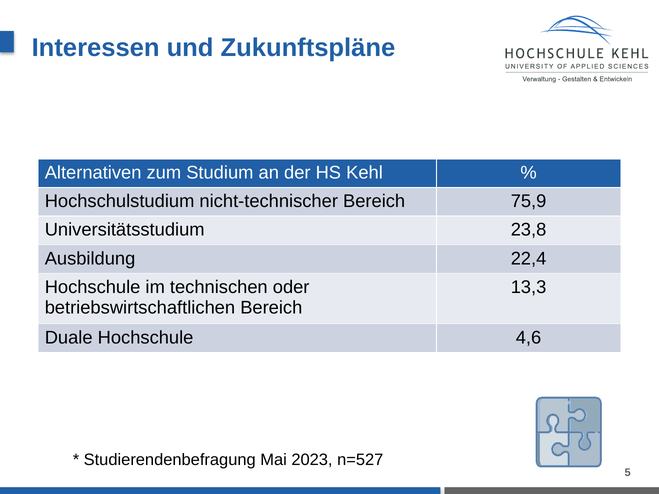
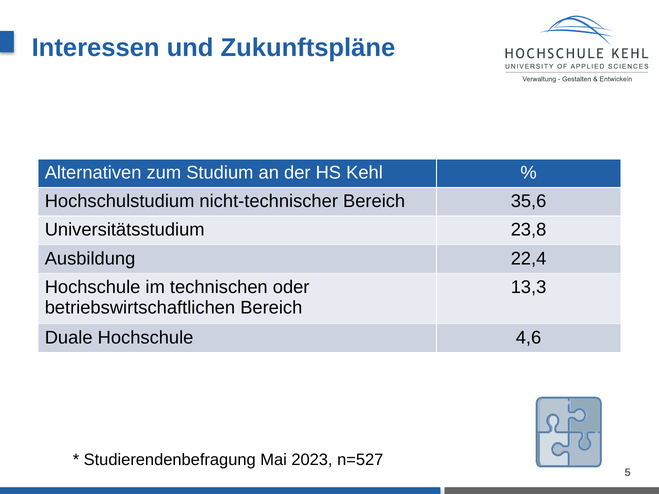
75,9: 75,9 -> 35,6
